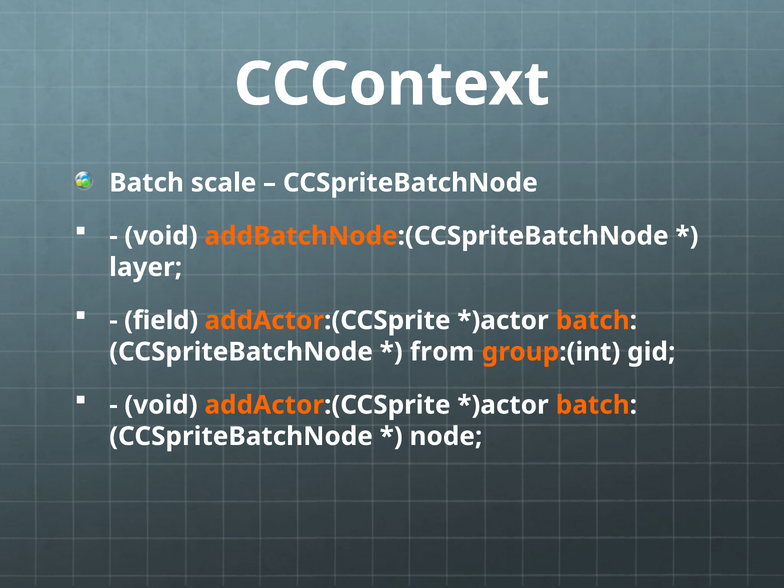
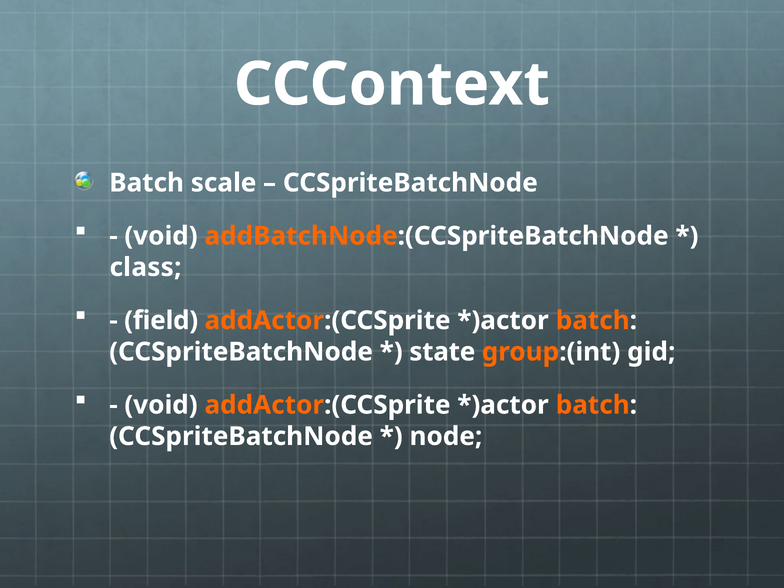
layer: layer -> class
from: from -> state
